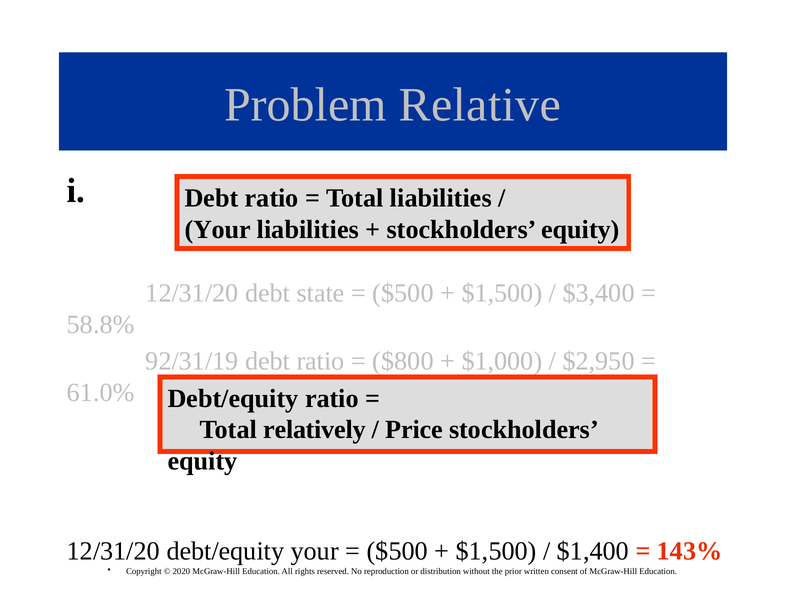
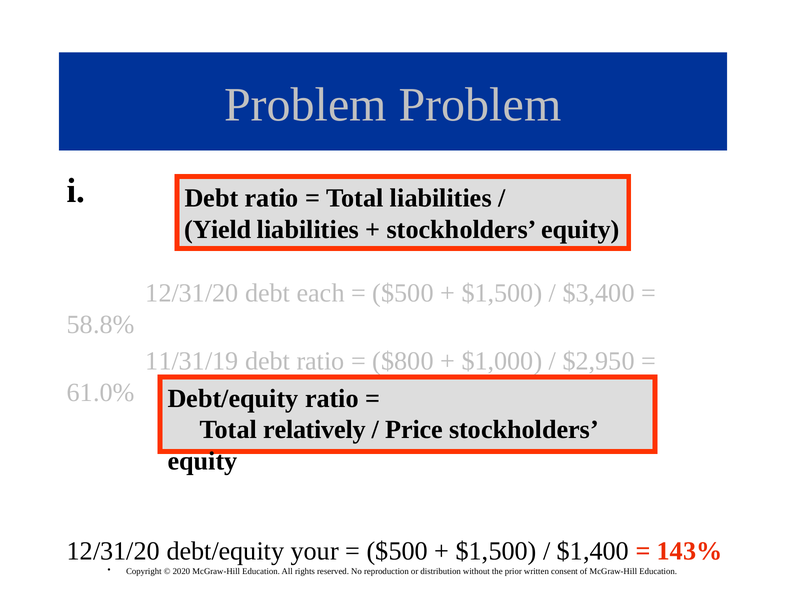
Problem Relative: Relative -> Problem
Your at (218, 230): Your -> Yield
state: state -> each
92/31/19: 92/31/19 -> 11/31/19
